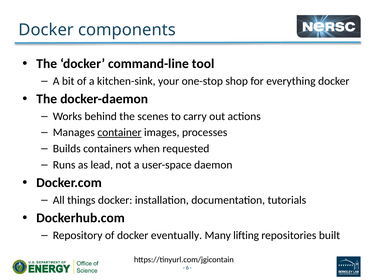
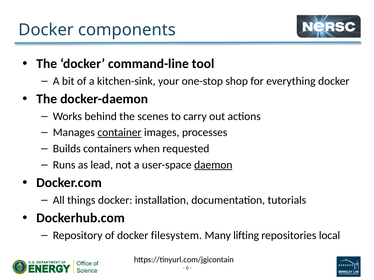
daemon underline: none -> present
eventually: eventually -> filesystem
built: built -> local
